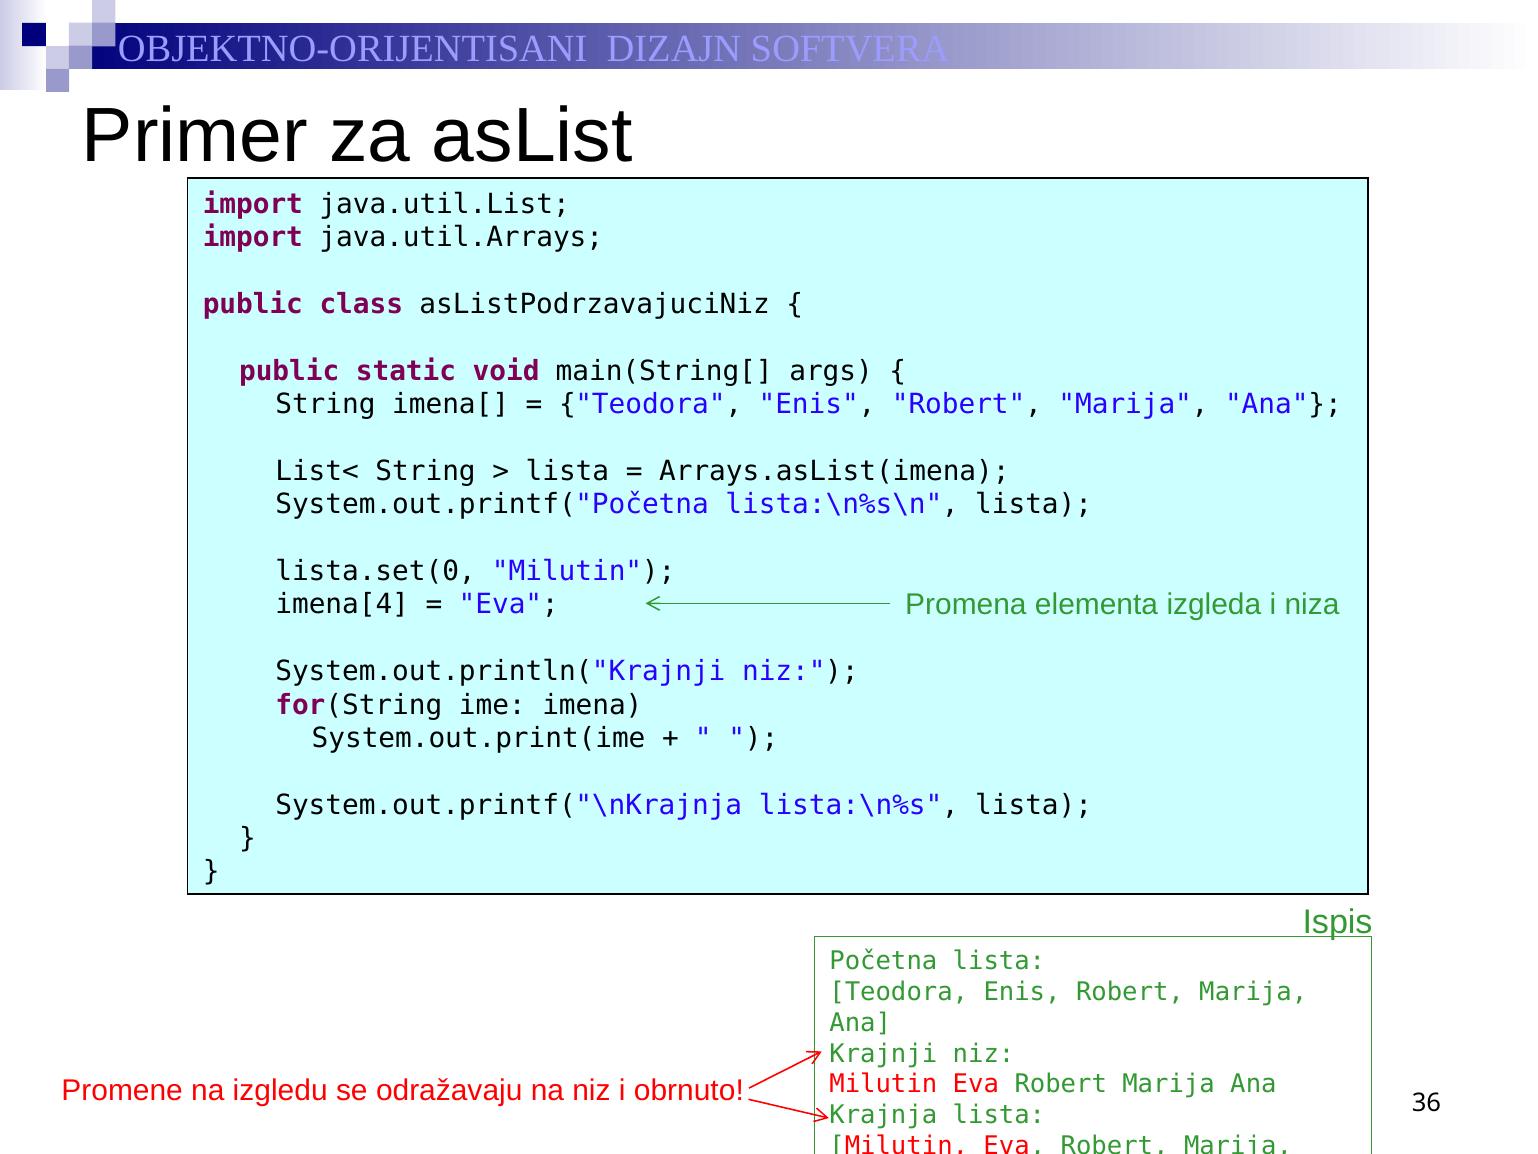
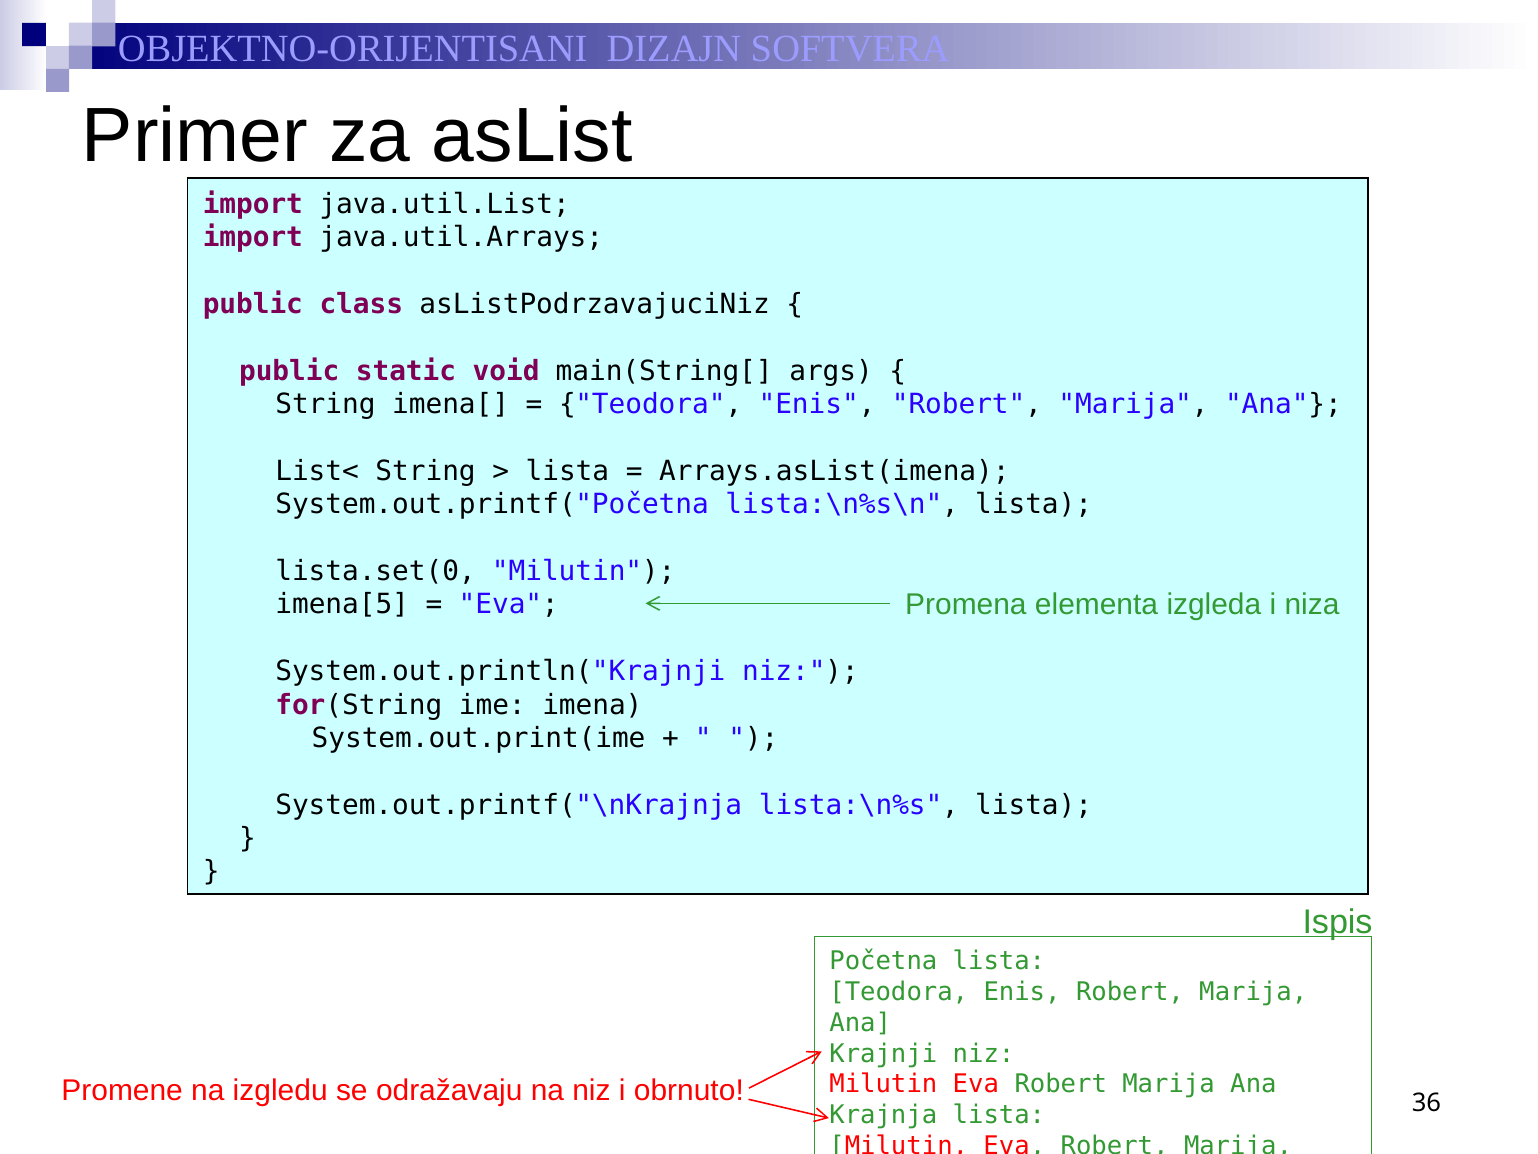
imena[4: imena[4 -> imena[5
